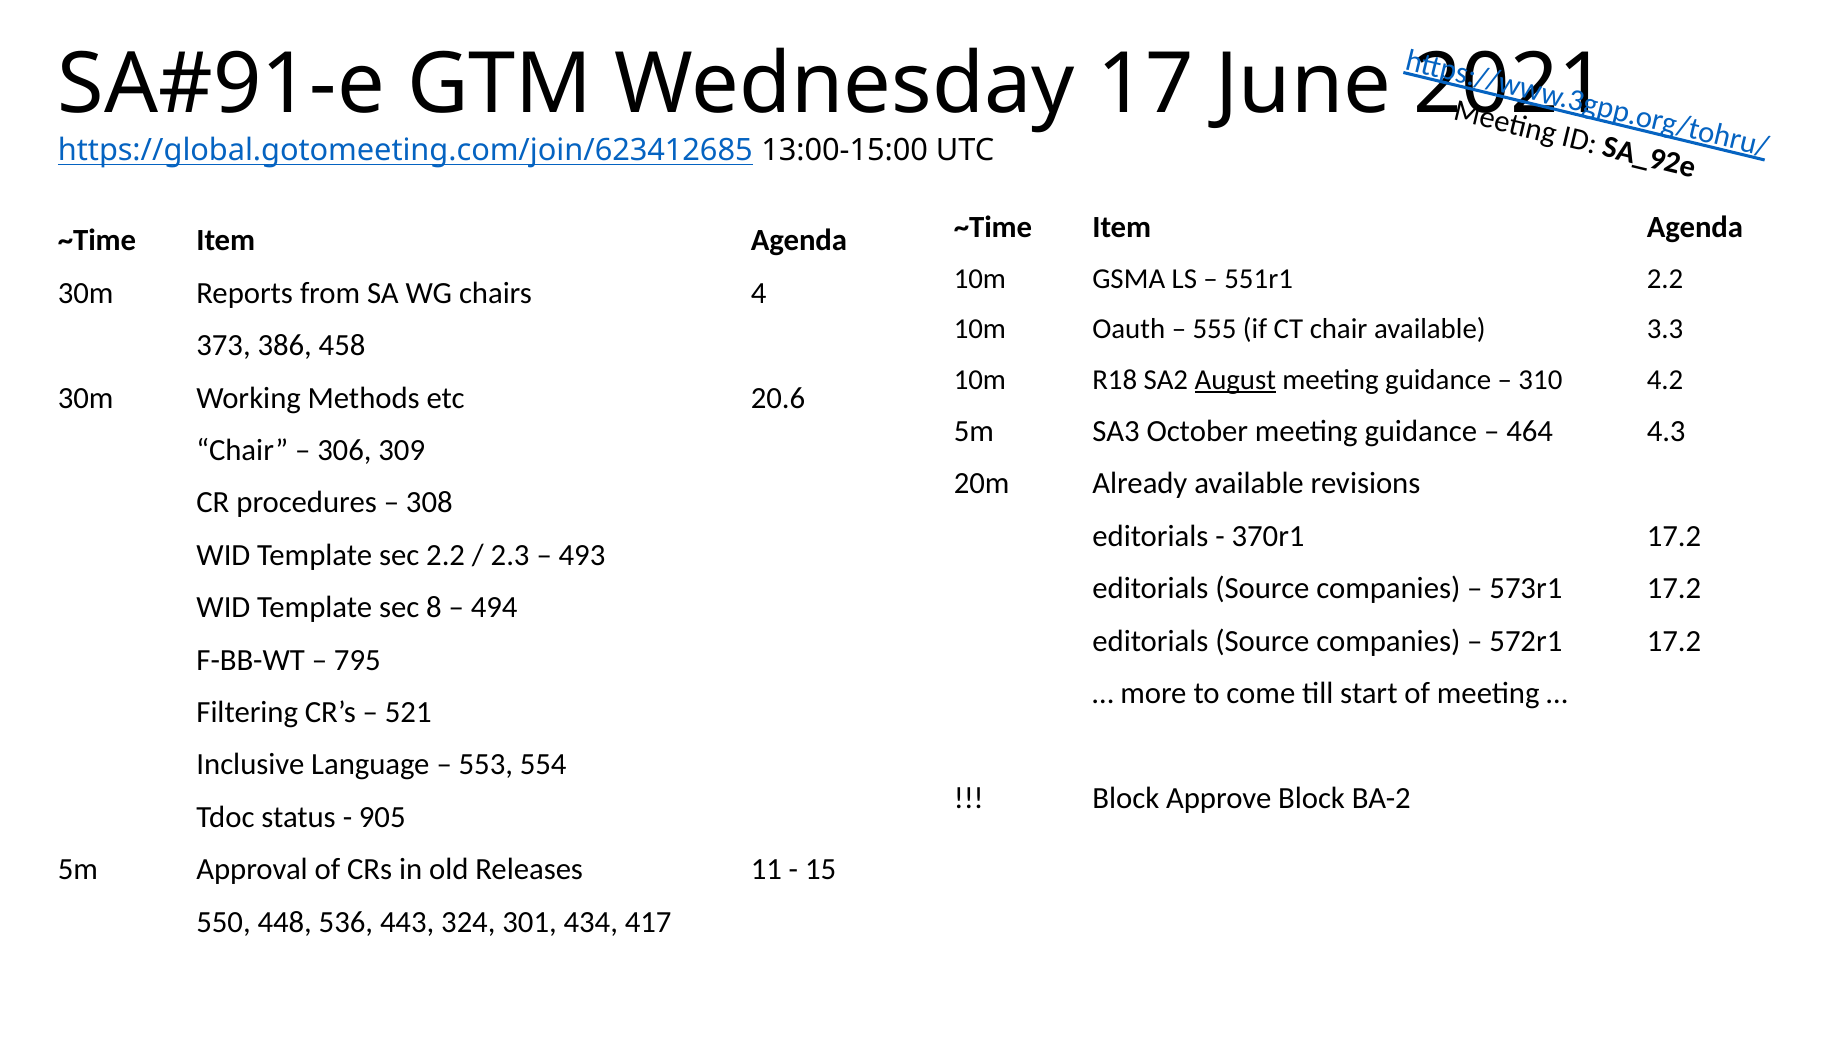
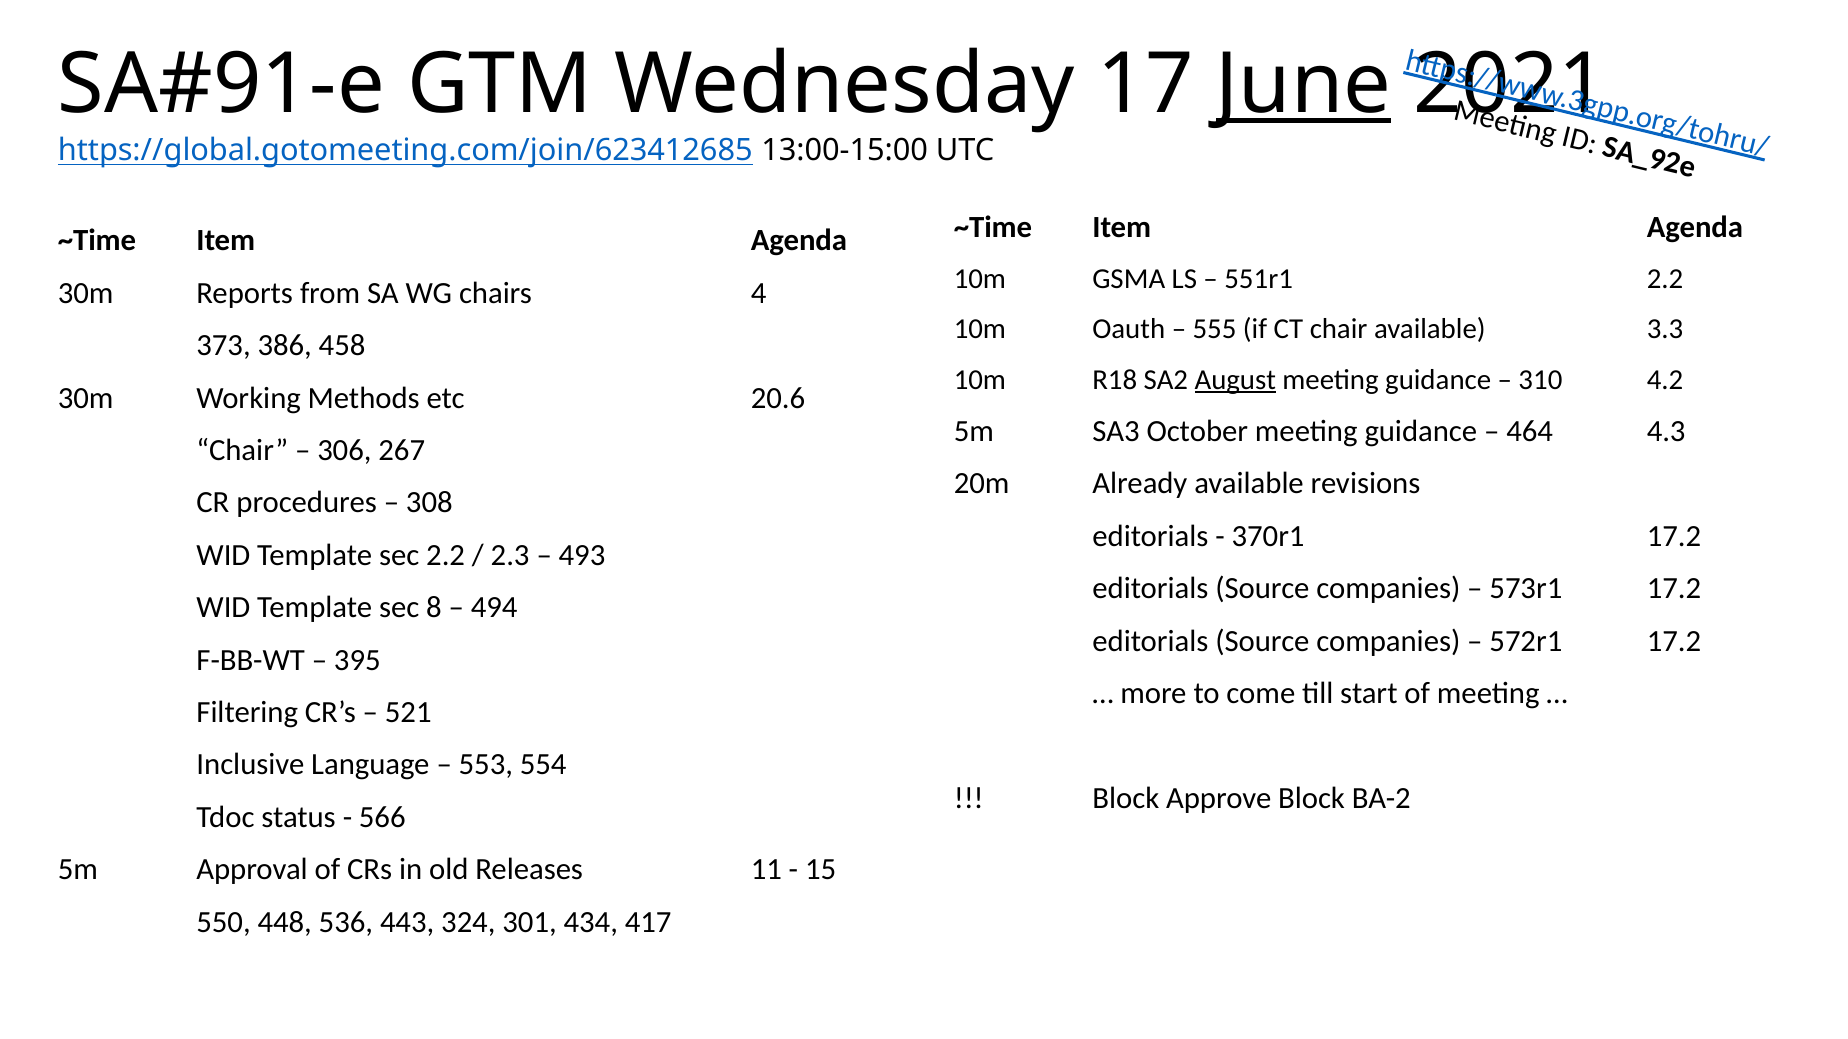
June underline: none -> present
309: 309 -> 267
795: 795 -> 395
905: 905 -> 566
